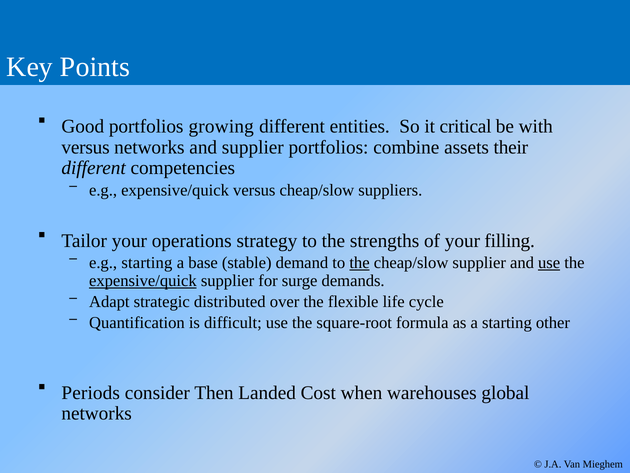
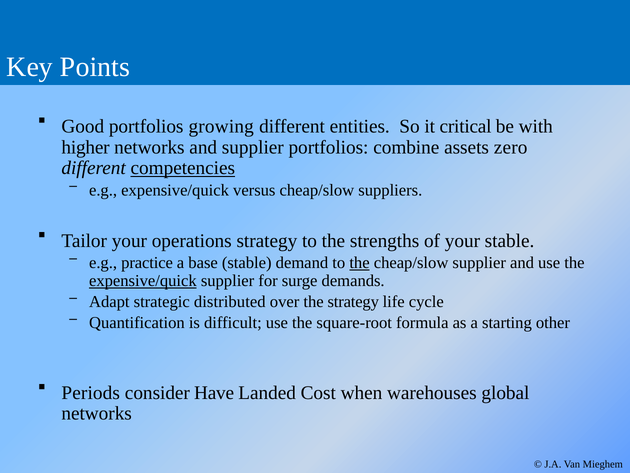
versus at (86, 147): versus -> higher
their: their -> zero
competencies underline: none -> present
your filling: filling -> stable
e.g starting: starting -> practice
use at (549, 263) underline: present -> none
the flexible: flexible -> strategy
Then: Then -> Have
